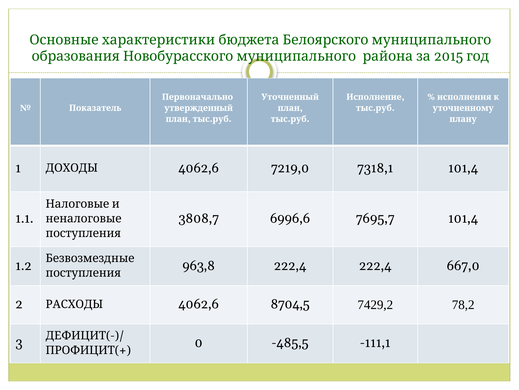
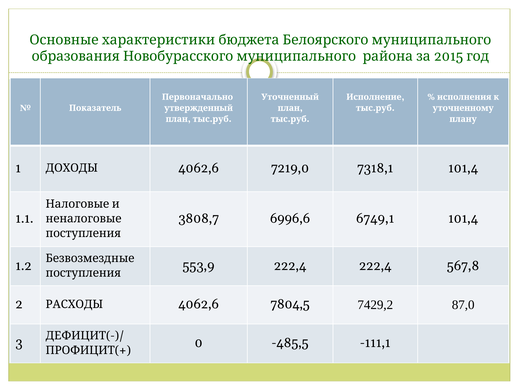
7695,7: 7695,7 -> 6749,1
963,8: 963,8 -> 553,9
667,0: 667,0 -> 567,8
8704,5: 8704,5 -> 7804,5
78,2: 78,2 -> 87,0
